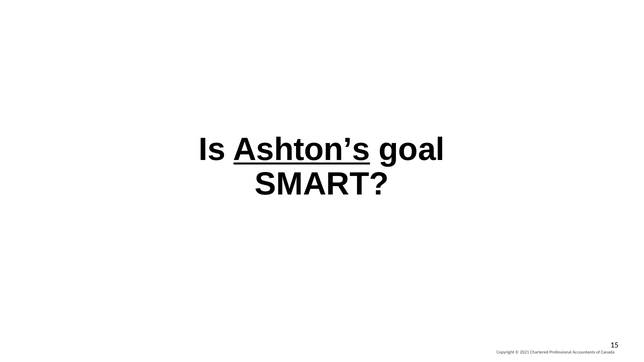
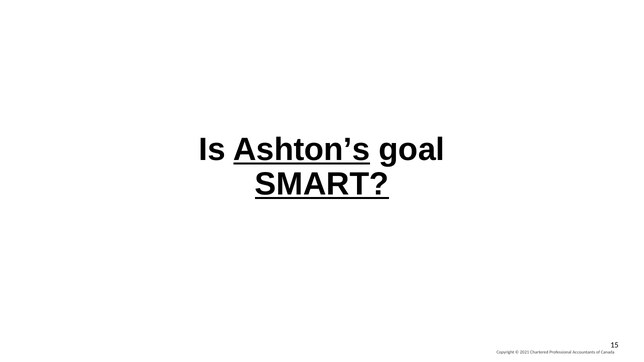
SMART underline: none -> present
